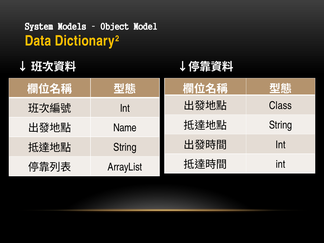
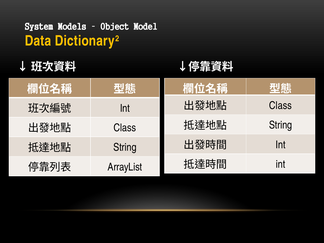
Name at (125, 128): Name -> Class
